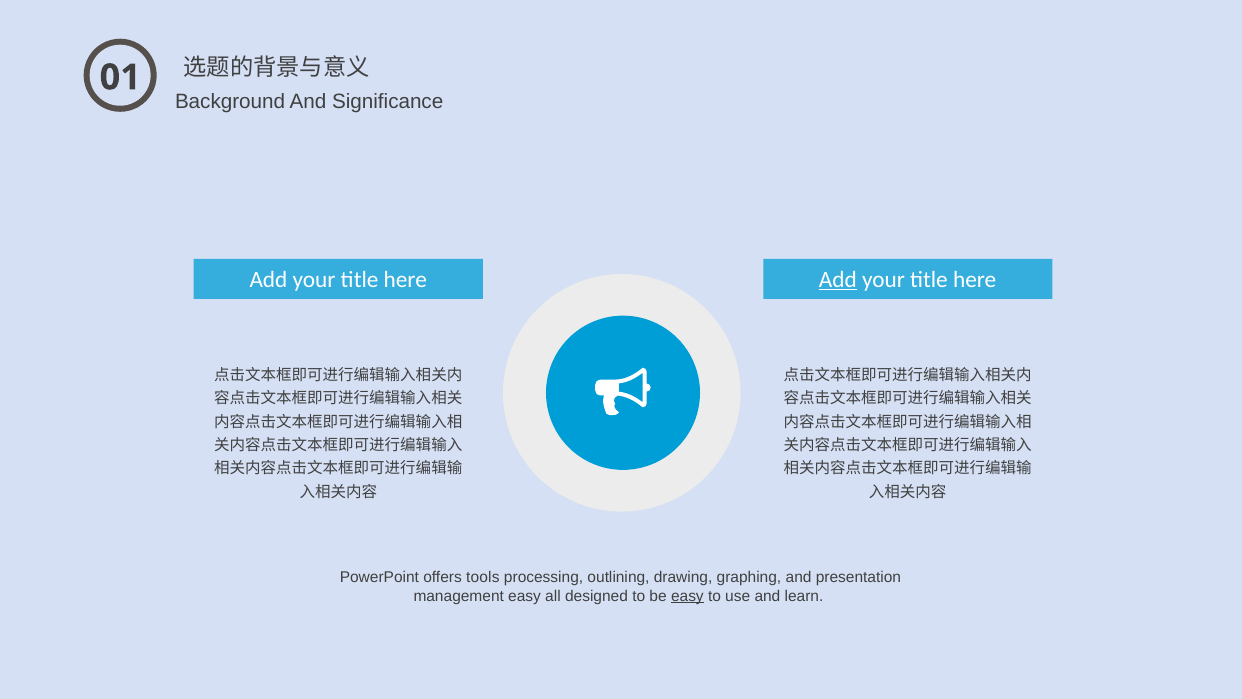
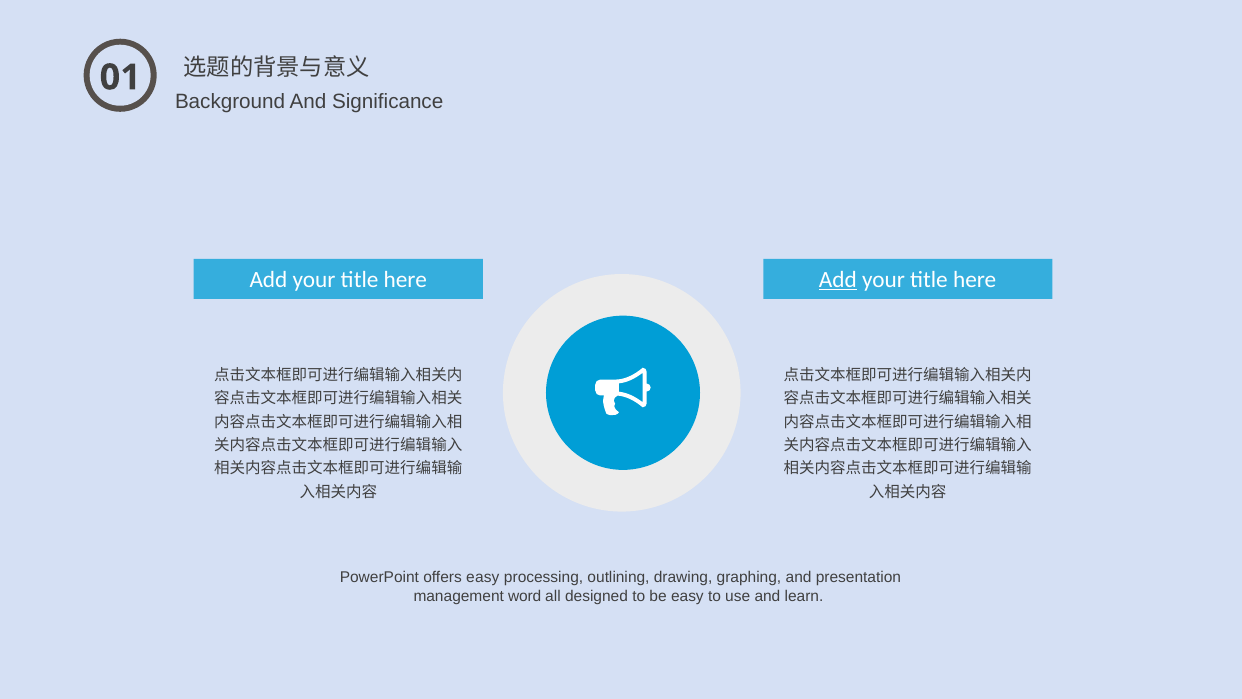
offers tools: tools -> easy
management easy: easy -> word
easy at (687, 596) underline: present -> none
